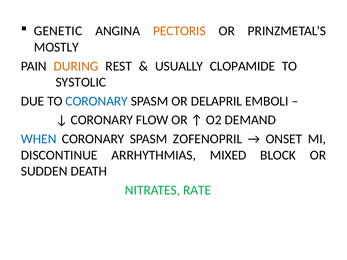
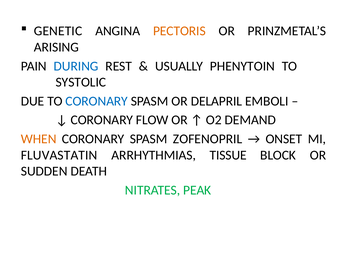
MOSTLY: MOSTLY -> ARISING
DURING colour: orange -> blue
CLOPAMIDE: CLOPAMIDE -> PHENYTOIN
WHEN colour: blue -> orange
DISCONTINUE: DISCONTINUE -> FLUVASTATIN
MIXED: MIXED -> TISSUE
RATE: RATE -> PEAK
